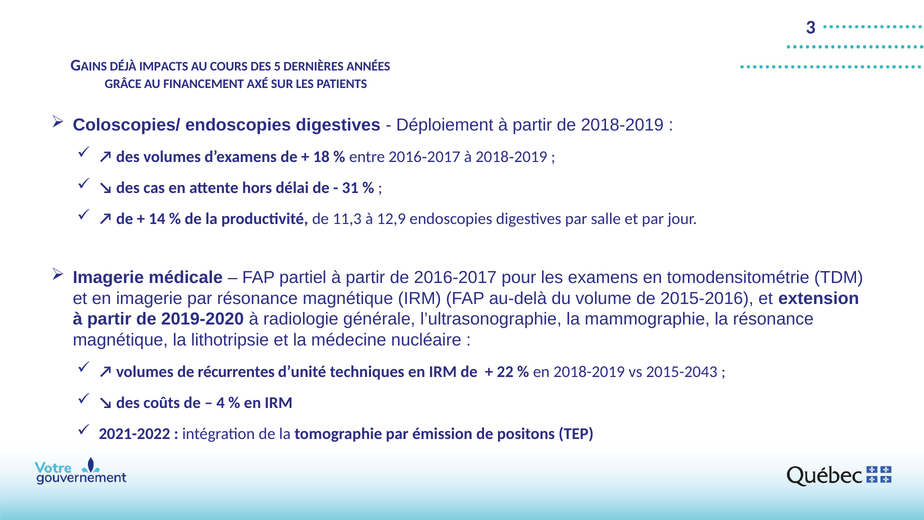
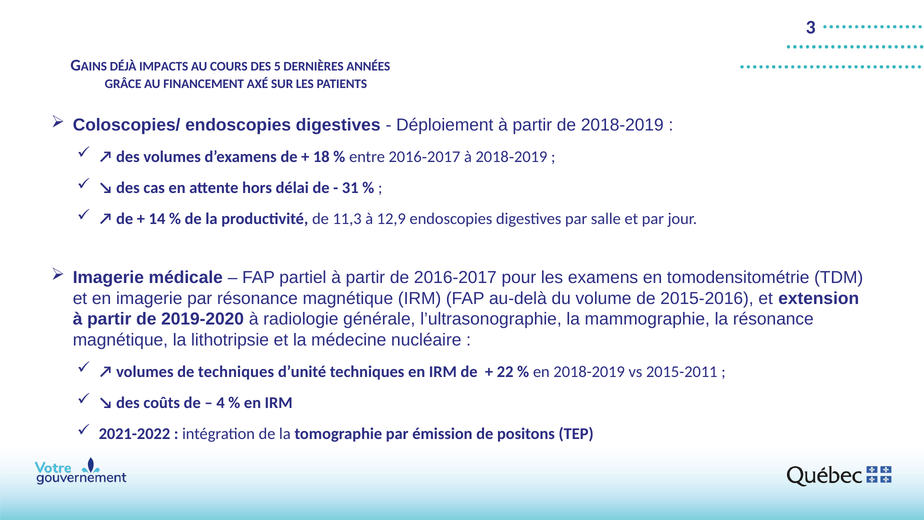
de récurrentes: récurrentes -> techniques
2015-2043: 2015-2043 -> 2015-2011
